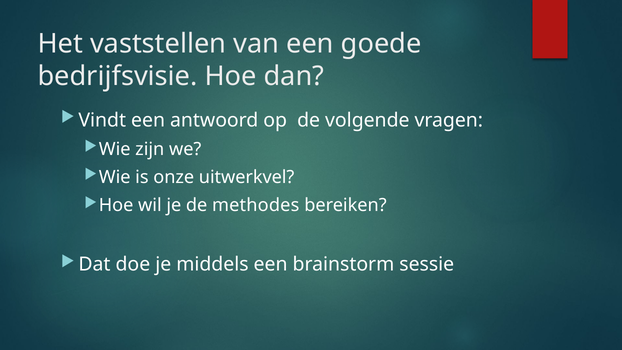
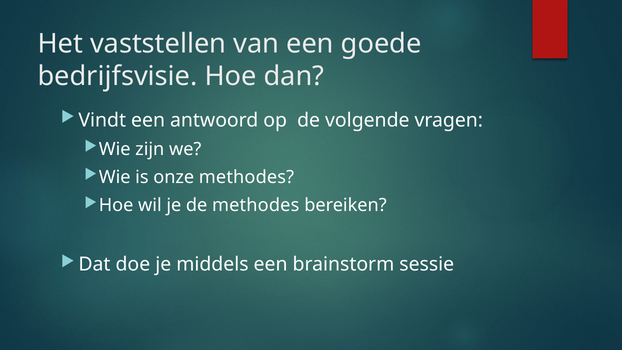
onze uitwerkvel: uitwerkvel -> methodes
